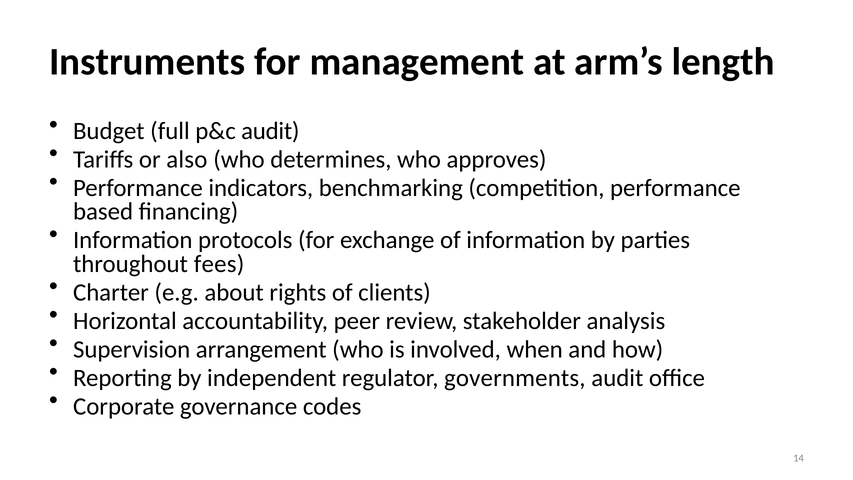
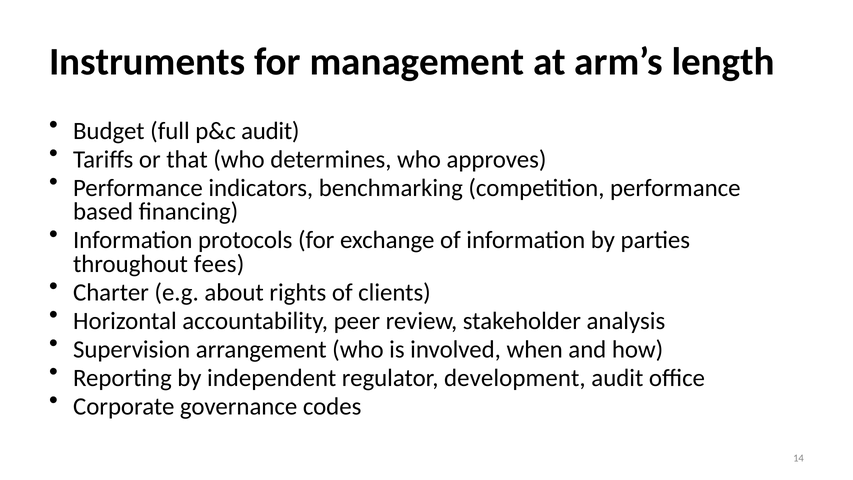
also: also -> that
governments: governments -> development
